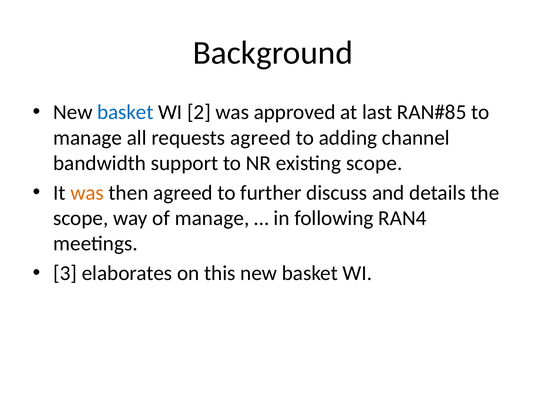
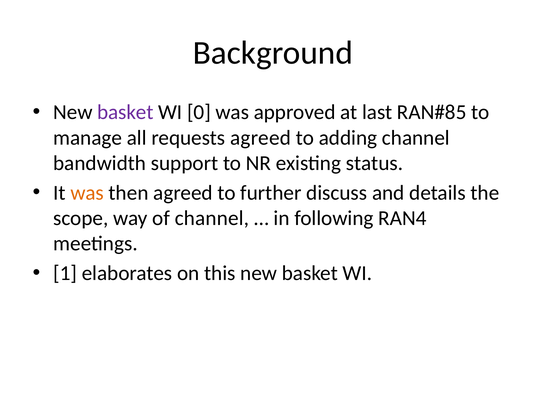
basket at (125, 112) colour: blue -> purple
2: 2 -> 0
existing scope: scope -> status
of manage: manage -> channel
3: 3 -> 1
